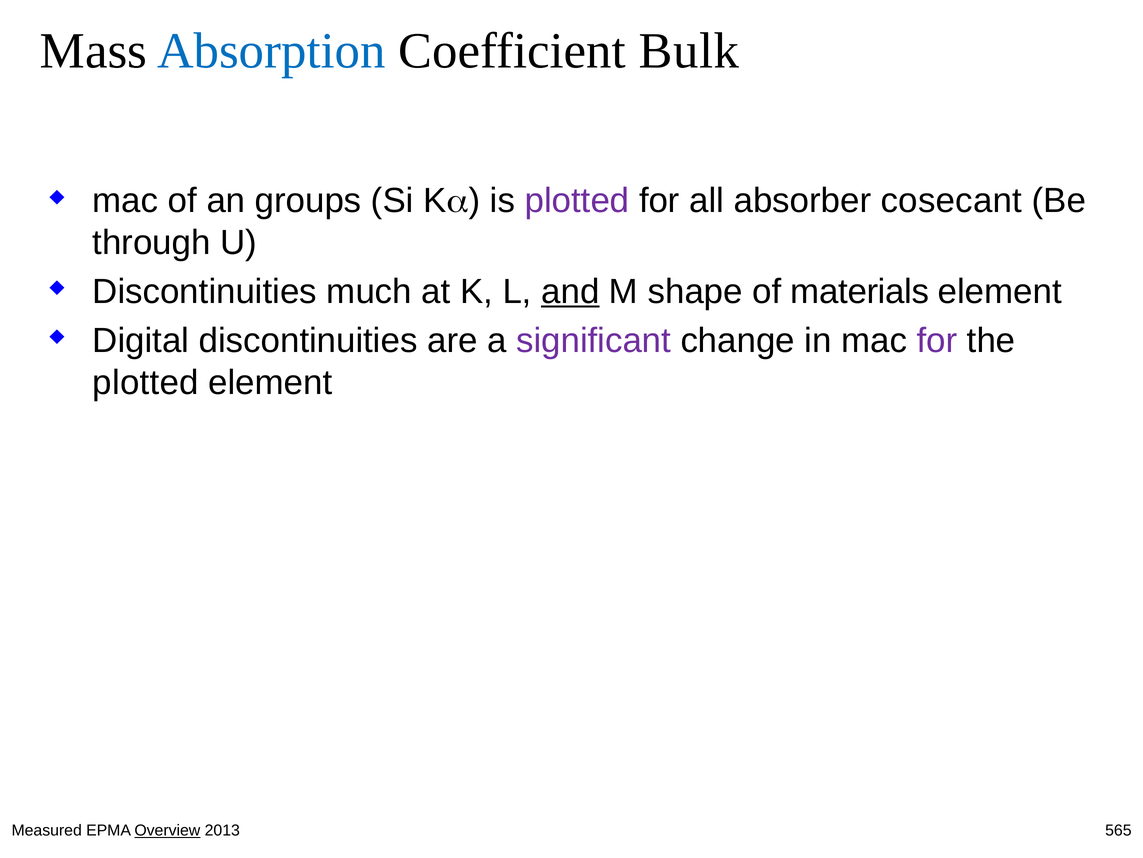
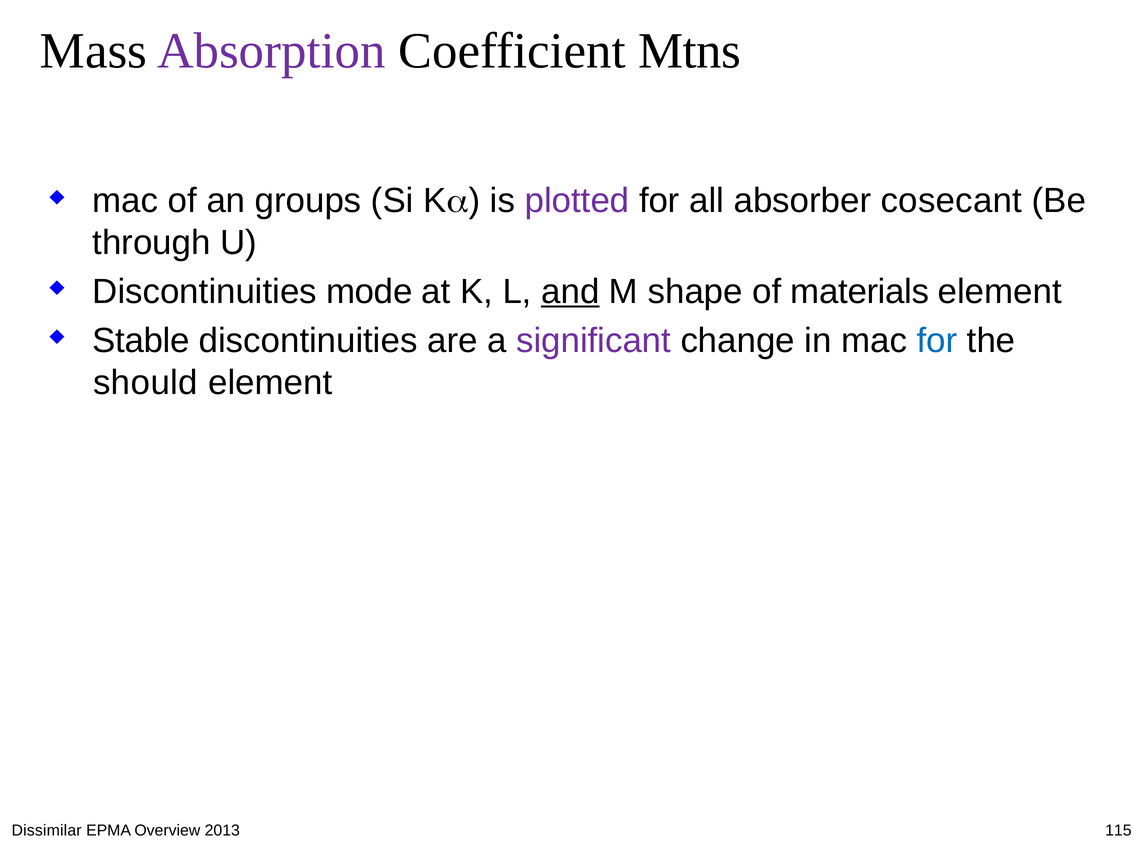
Absorption colour: blue -> purple
Bulk: Bulk -> Mtns
much: much -> mode
Digital: Digital -> Stable
for at (937, 340) colour: purple -> blue
plotted at (146, 382): plotted -> should
Measured: Measured -> Dissimilar
Overview underline: present -> none
565: 565 -> 115
